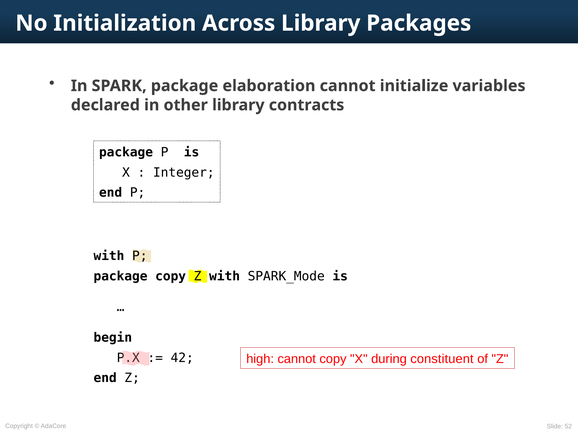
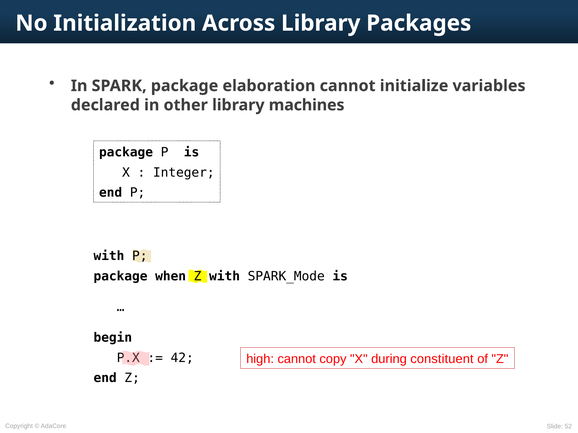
contracts: contracts -> machines
package copy: copy -> when
